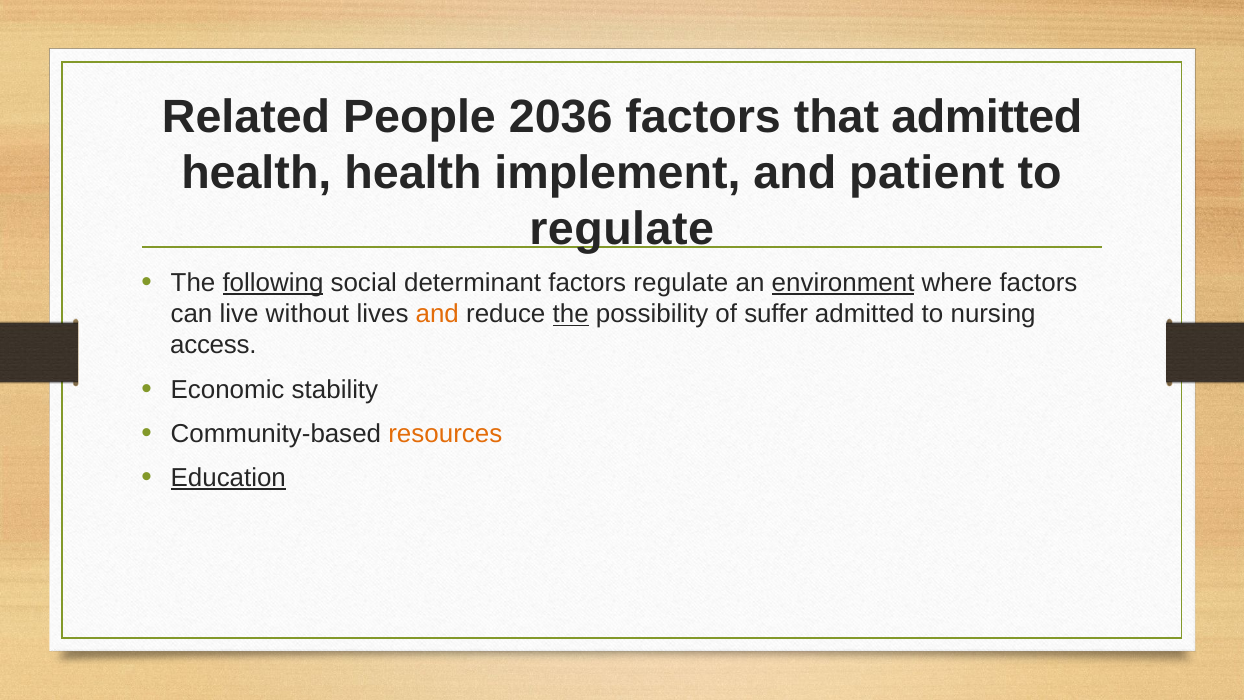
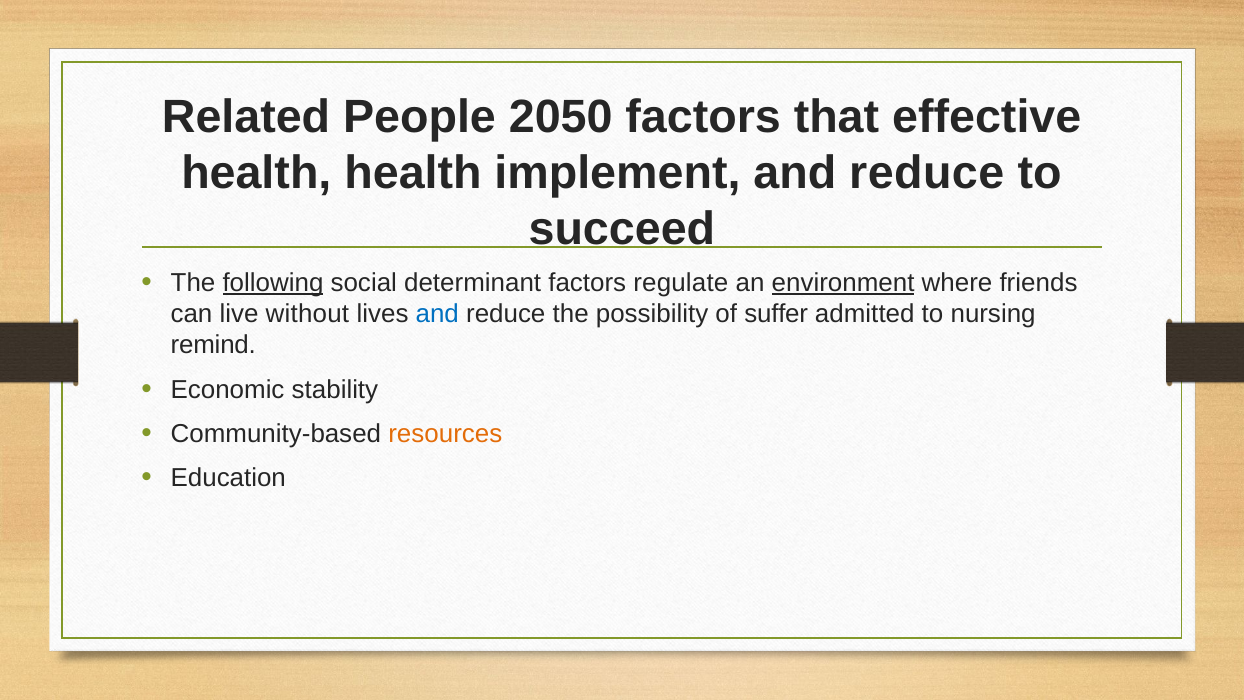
2036: 2036 -> 2050
that admitted: admitted -> effective
patient at (927, 173): patient -> reduce
regulate at (622, 229): regulate -> succeed
where factors: factors -> friends
and at (437, 314) colour: orange -> blue
the at (571, 314) underline: present -> none
access: access -> remind
Education underline: present -> none
